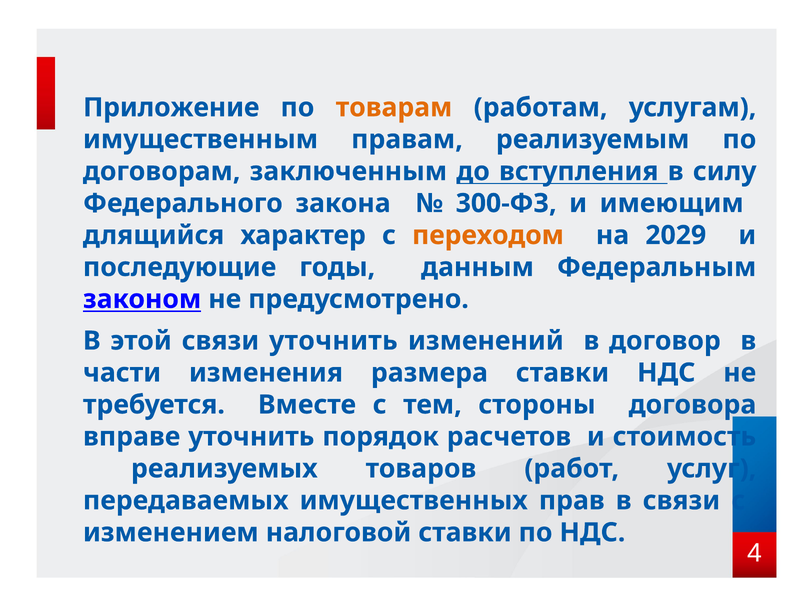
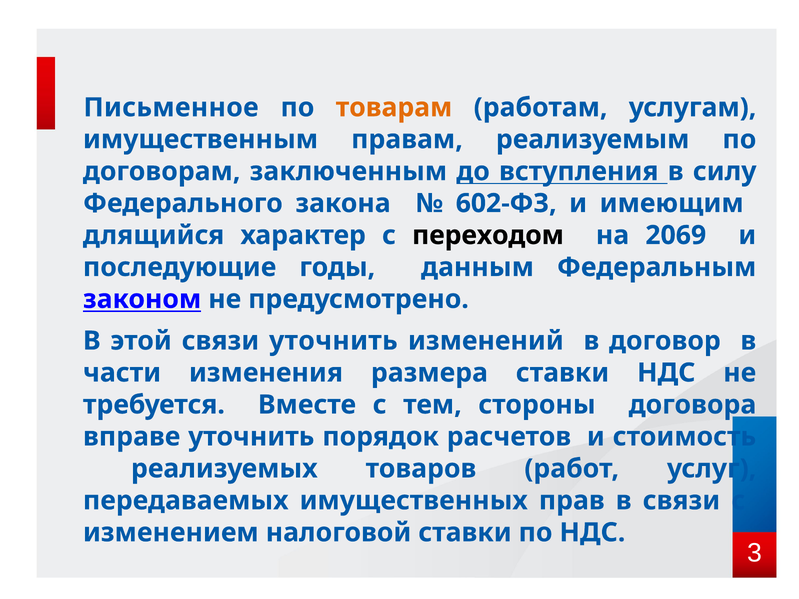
Приложение: Приложение -> Письменное
300-ФЗ: 300-ФЗ -> 602-ФЗ
переходом colour: orange -> black
2029: 2029 -> 2069
4: 4 -> 3
